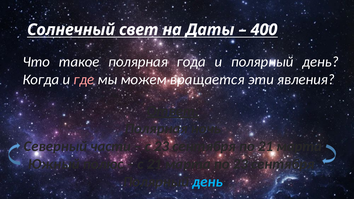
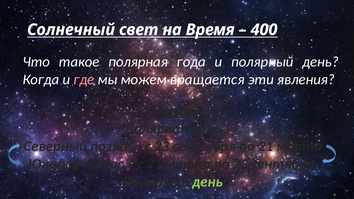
Даты: Даты -> Время
части: части -> позже
день at (208, 182) colour: light blue -> light green
